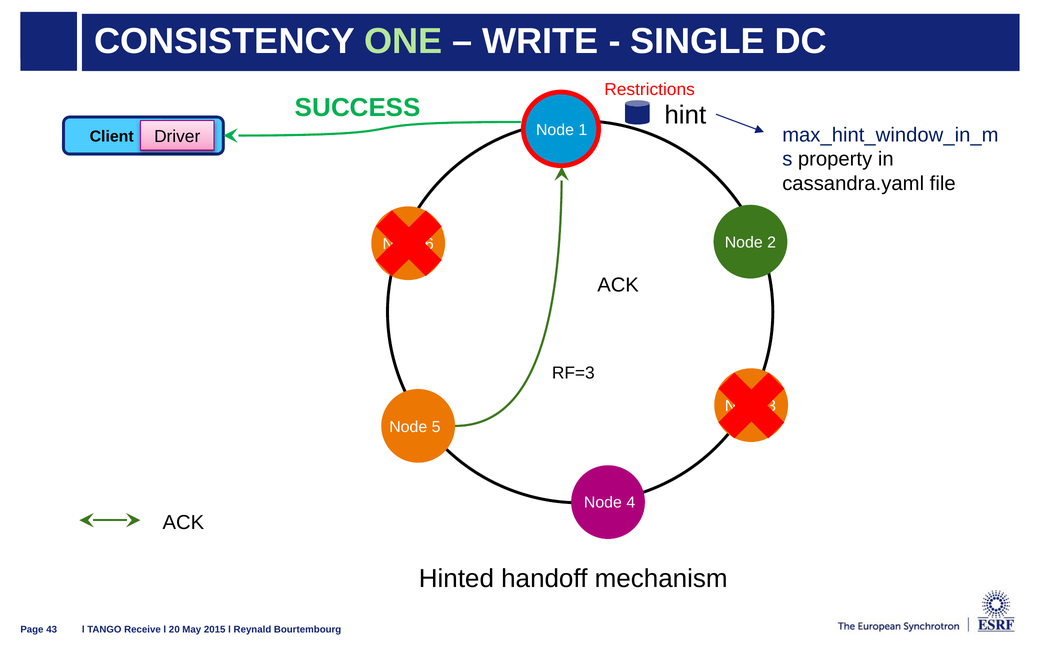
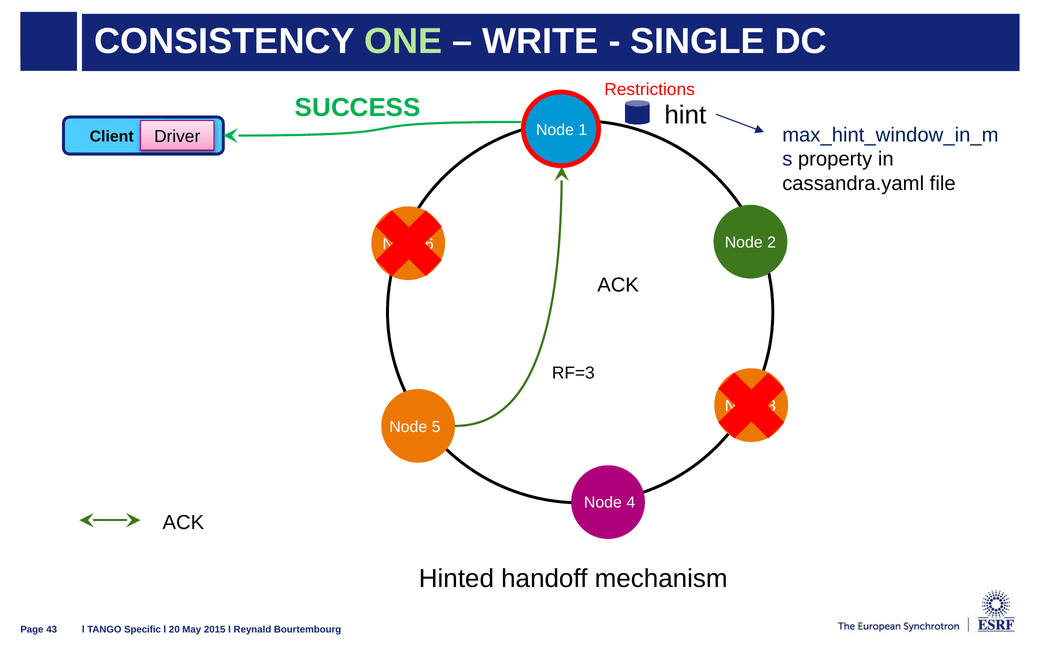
Receive: Receive -> Specific
